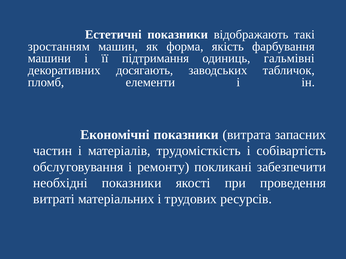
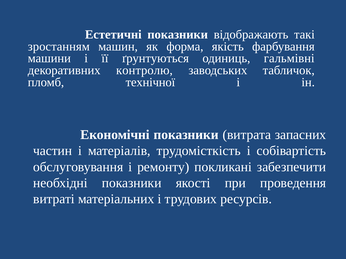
підтримання: підтримання -> ґрунтуються
досягають: досягають -> контролю
елементи: елементи -> технічної
